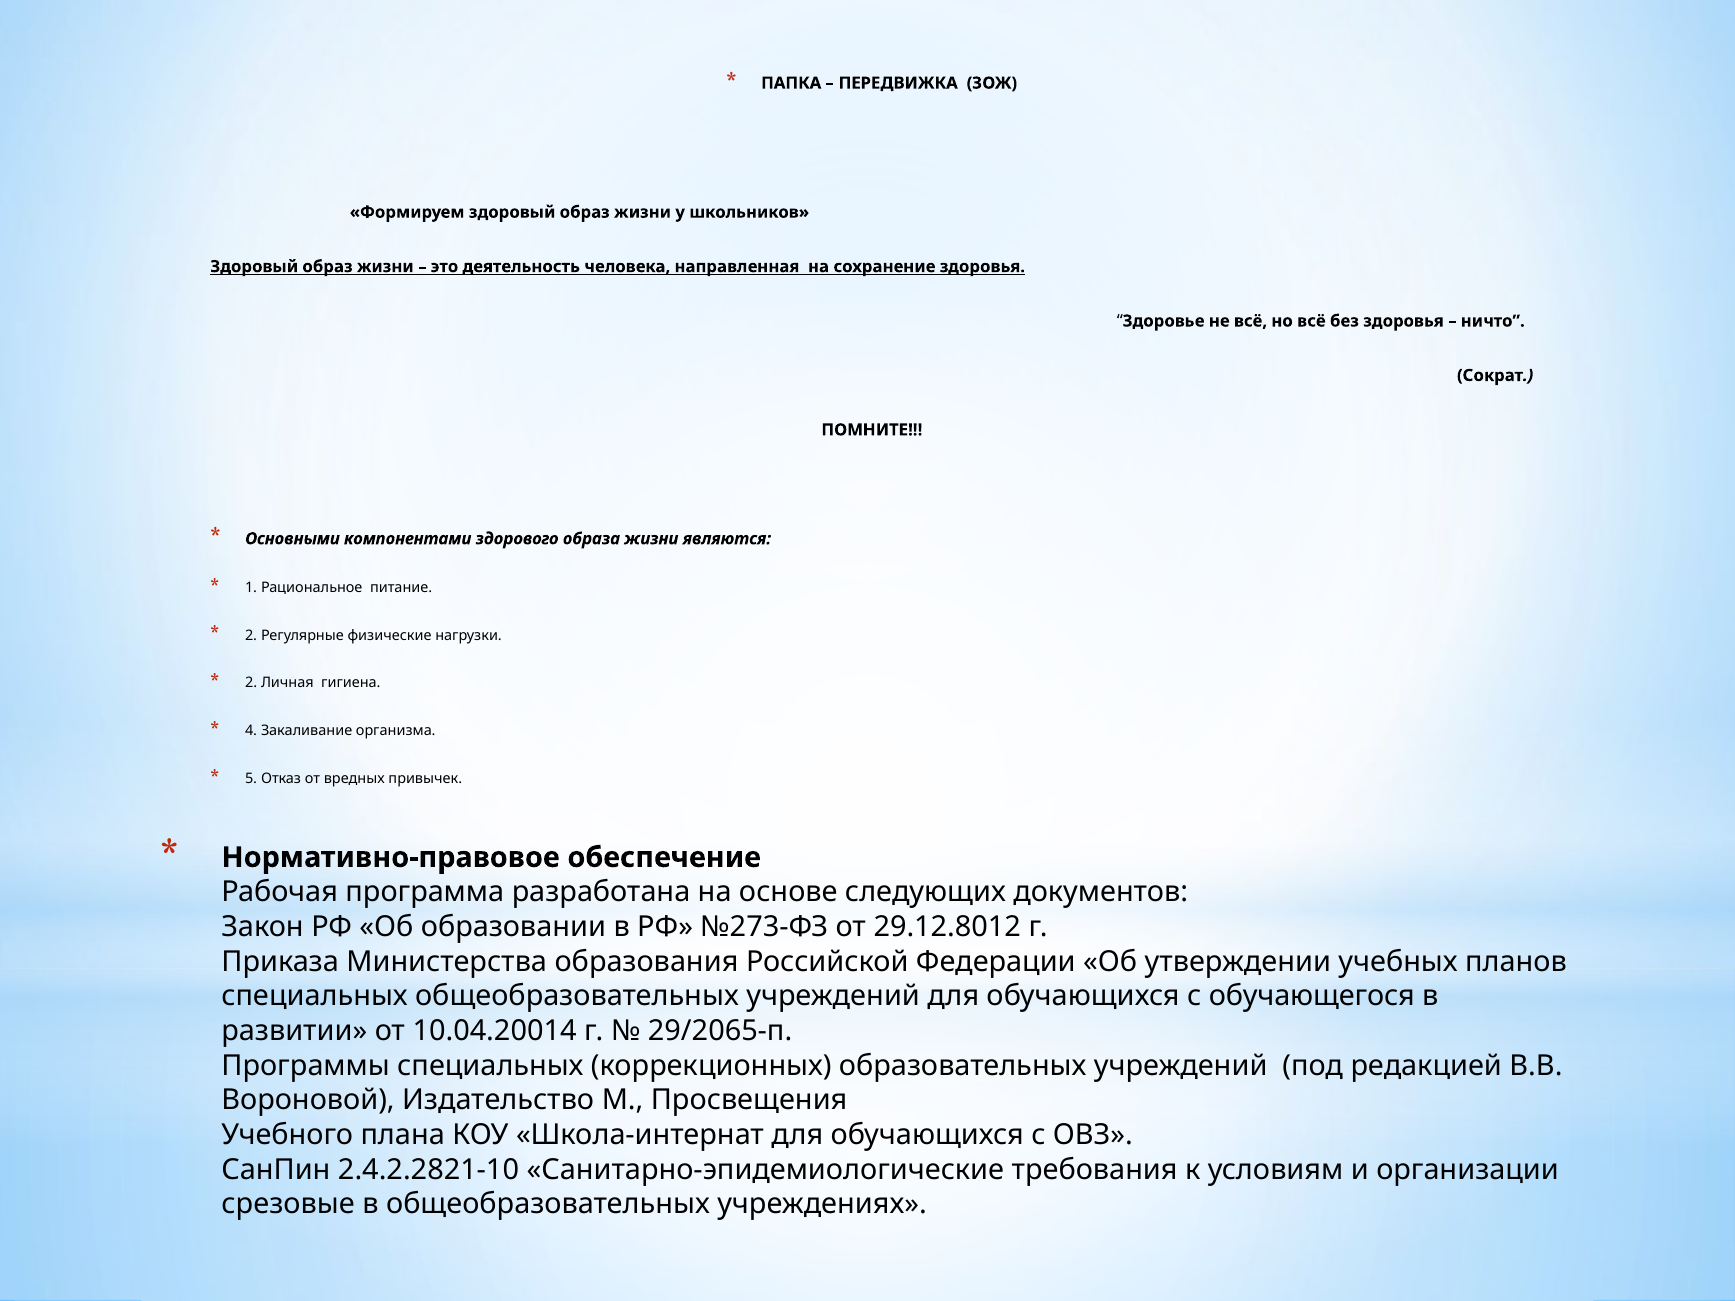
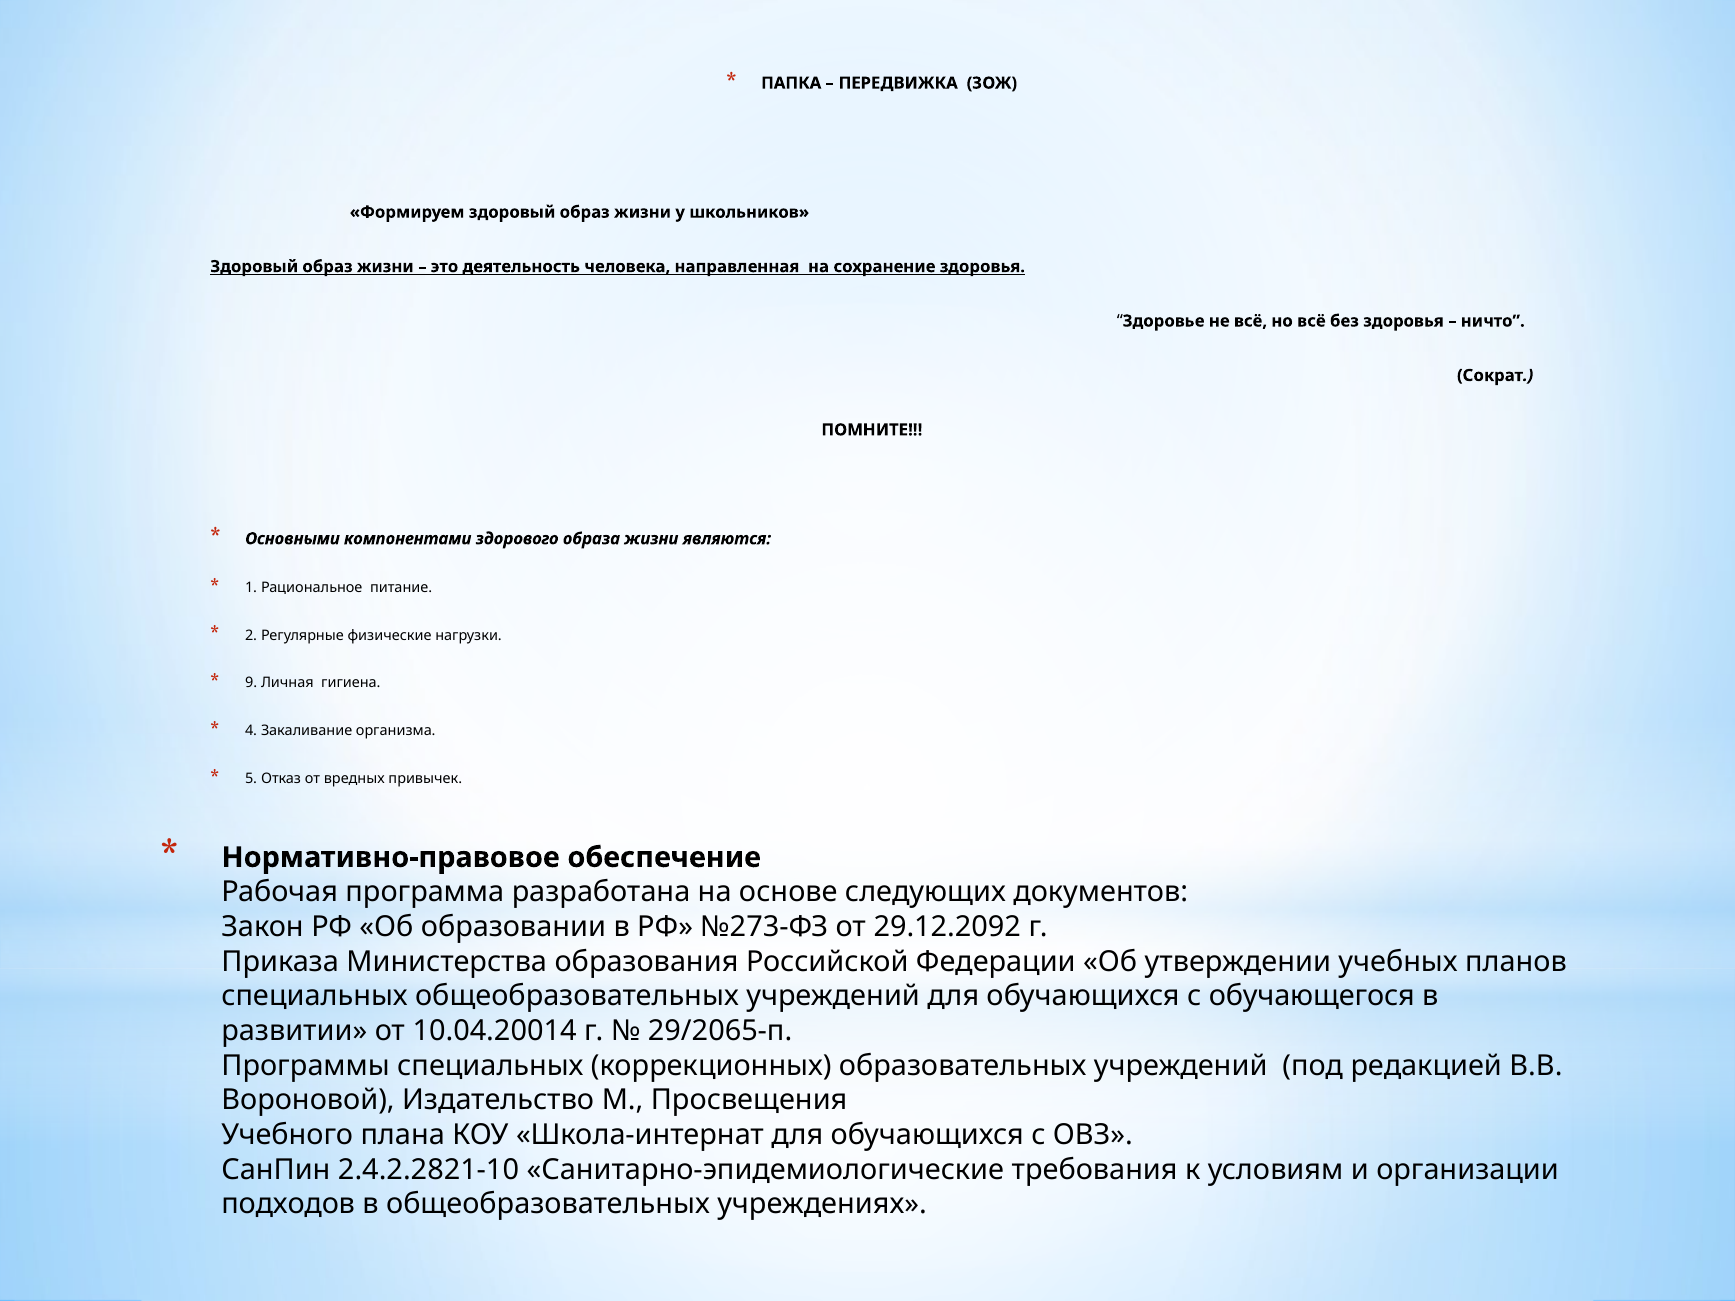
2 at (251, 683): 2 -> 9
29.12.8012: 29.12.8012 -> 29.12.2092
срезовые: срезовые -> подходов
